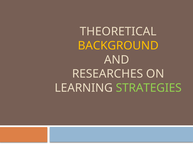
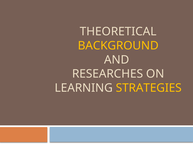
STRATEGIES colour: light green -> yellow
